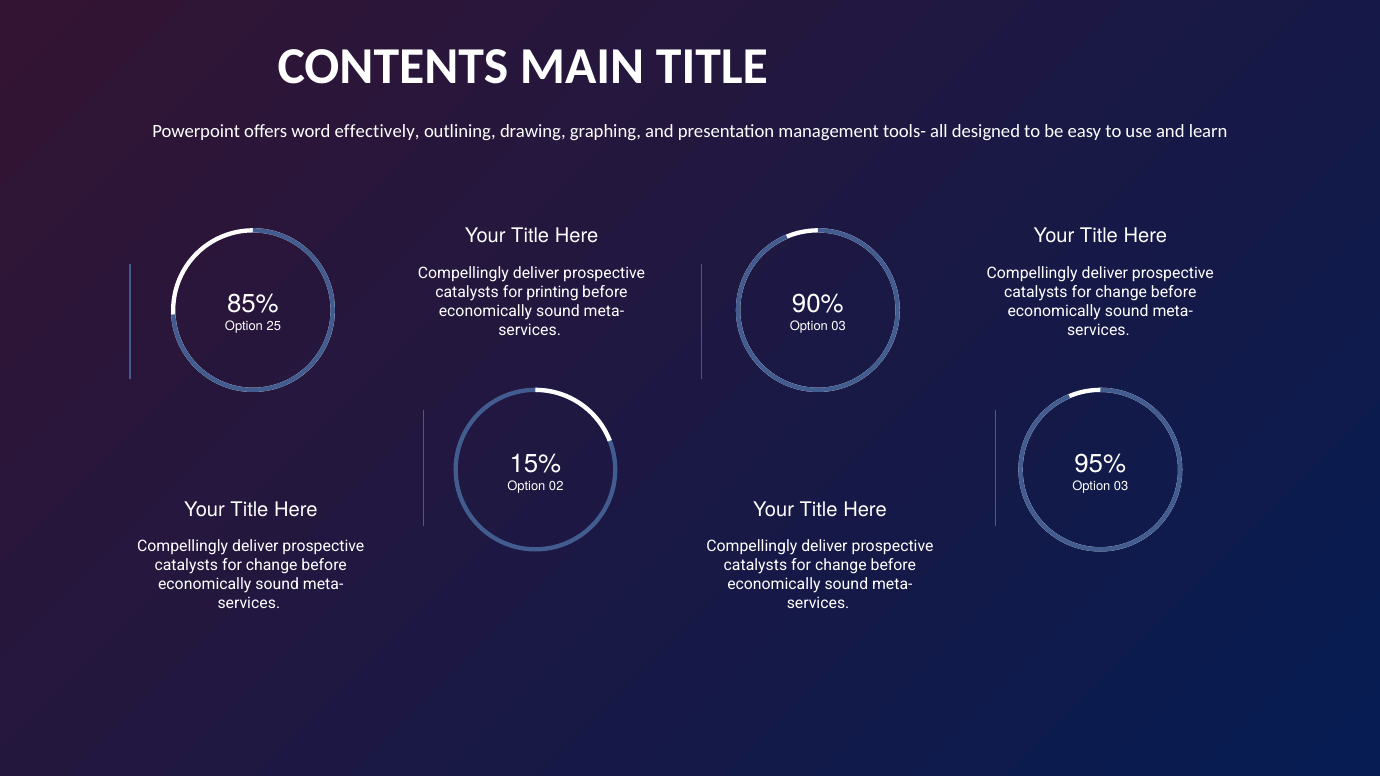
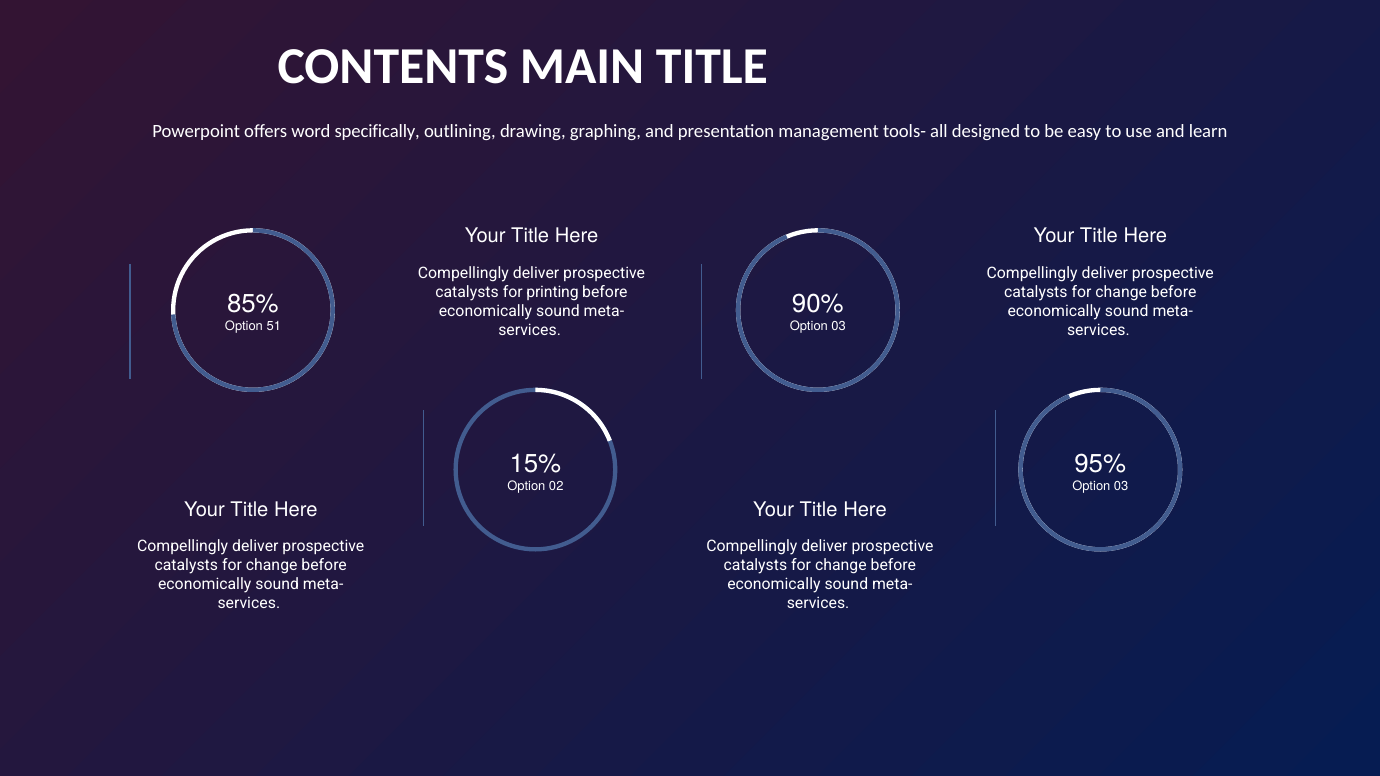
effectively: effectively -> specifically
25: 25 -> 51
